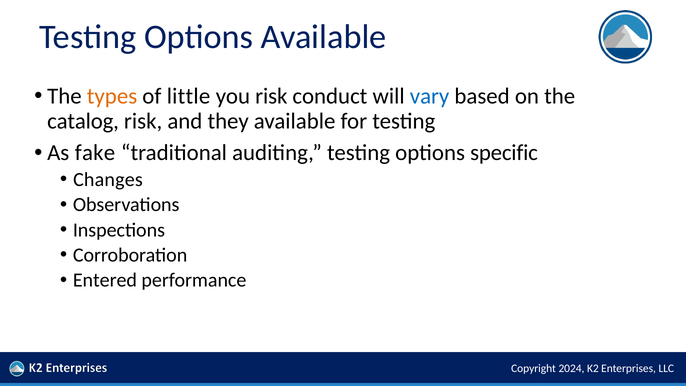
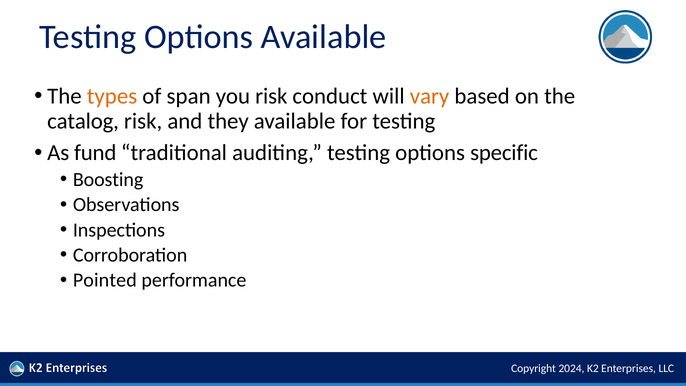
little: little -> span
vary colour: blue -> orange
fake: fake -> fund
Changes: Changes -> Boosting
Entered: Entered -> Pointed
